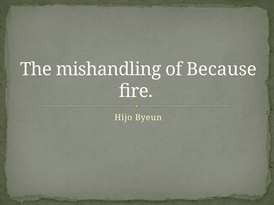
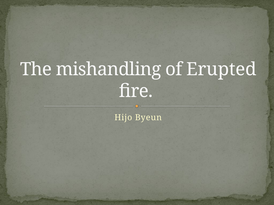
Because: Because -> Erupted
